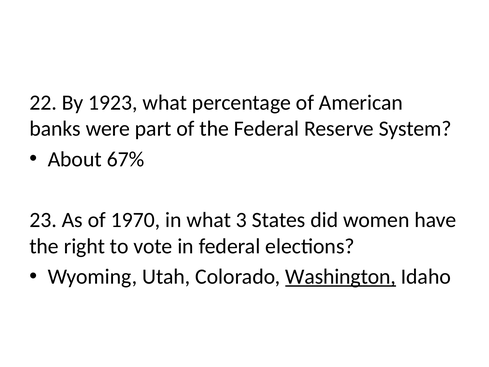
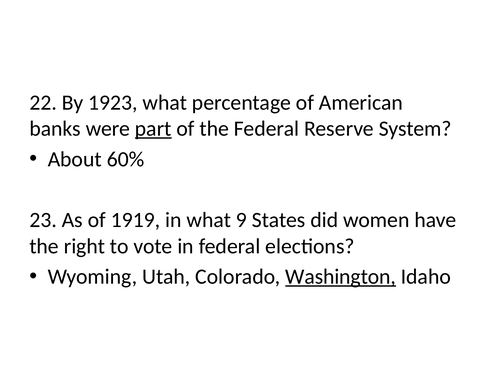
part underline: none -> present
67%: 67% -> 60%
1970: 1970 -> 1919
3: 3 -> 9
